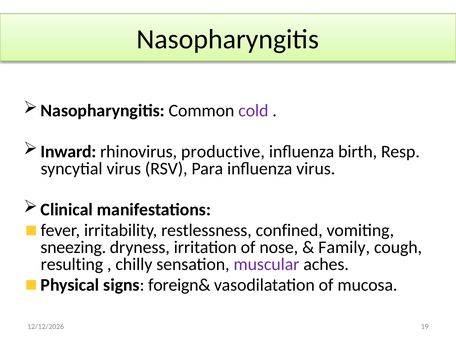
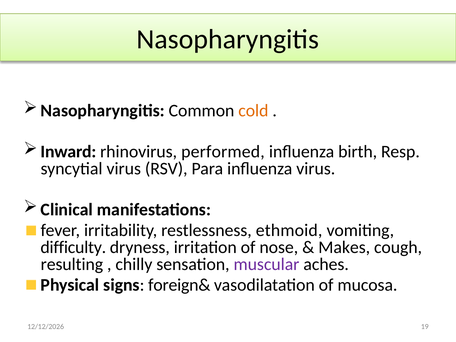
cold colour: purple -> orange
productive: productive -> performed
confined: confined -> ethmoid
sneezing: sneezing -> difficulty
Family: Family -> Makes
